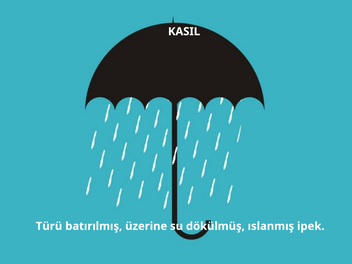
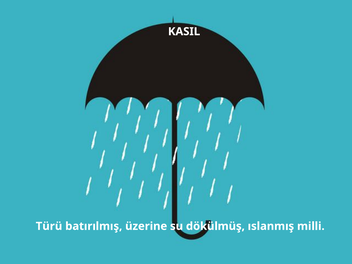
ipek: ipek -> milli
